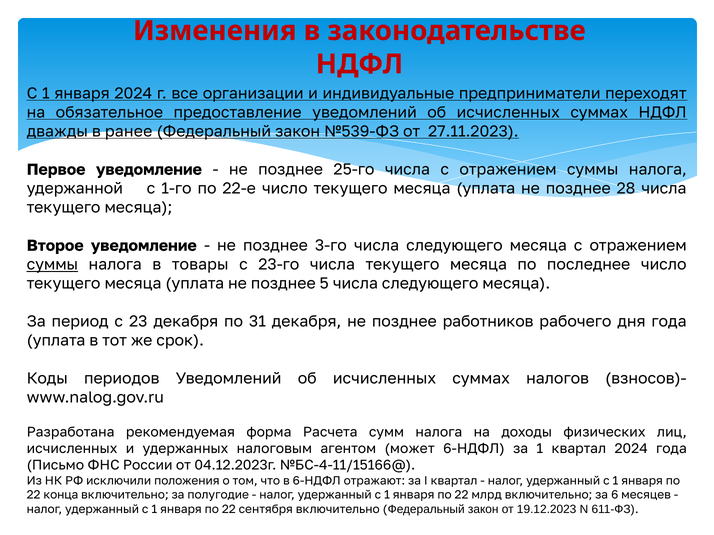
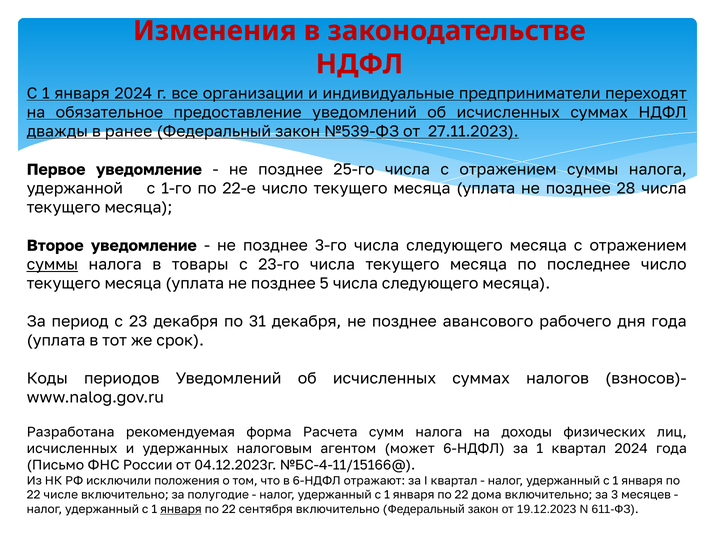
работников: работников -> авансового
конца: конца -> числе
млрд: млрд -> дома
6: 6 -> 3
января at (181, 510) underline: none -> present
